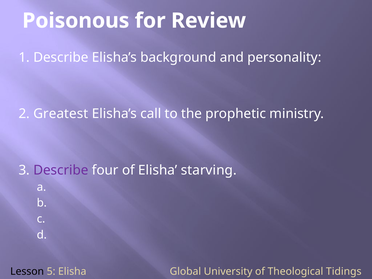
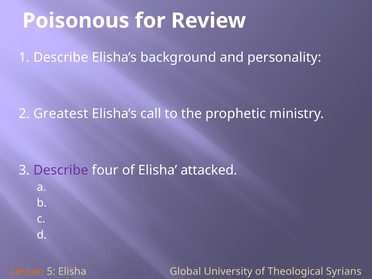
starving: starving -> attacked
Lesson colour: black -> orange
Tidings: Tidings -> Syrians
